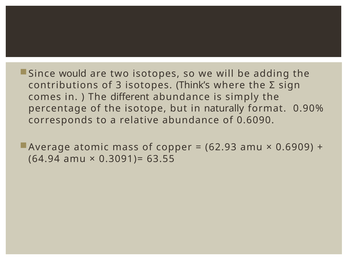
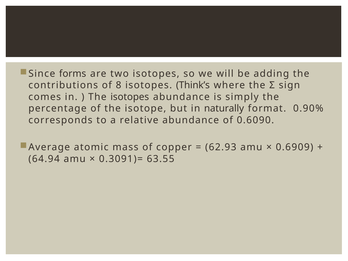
would: would -> forms
3: 3 -> 8
The different: different -> isotopes
